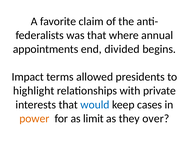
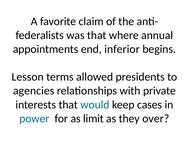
divided: divided -> inferior
Impact: Impact -> Lesson
highlight: highlight -> agencies
power colour: orange -> blue
